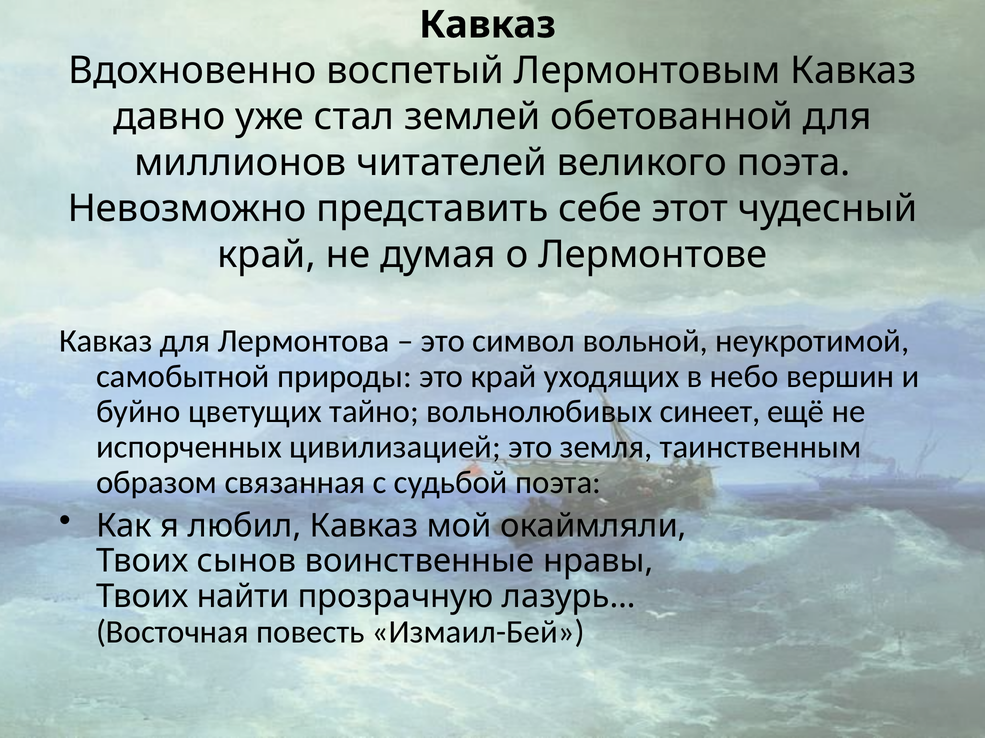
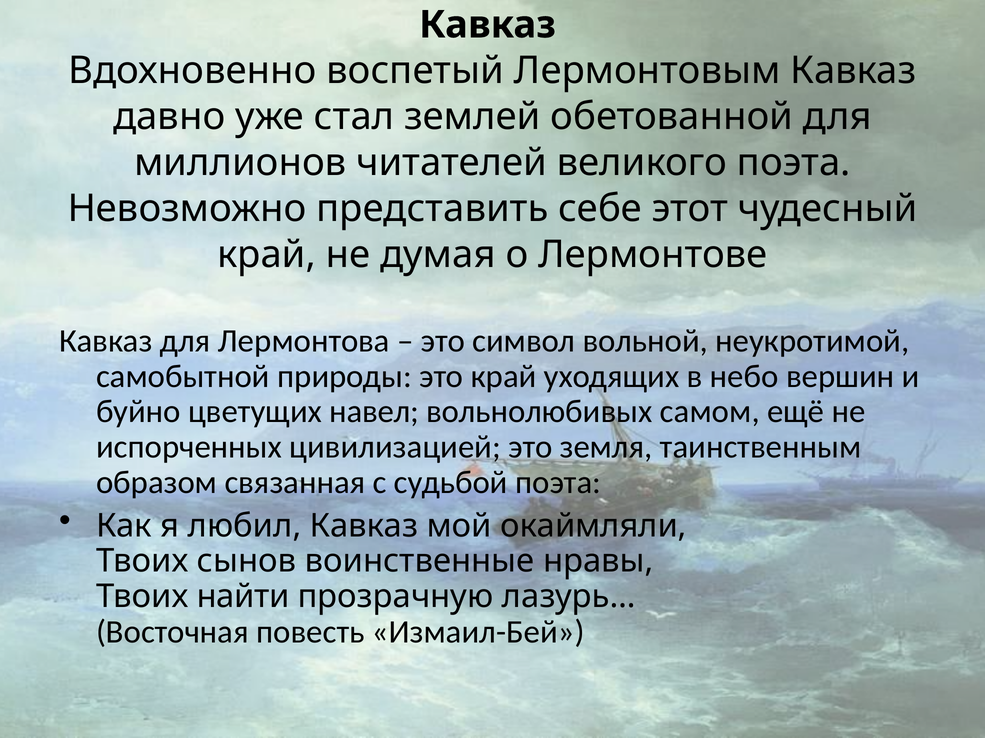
тайно: тайно -> навел
синеет: синеет -> самом
